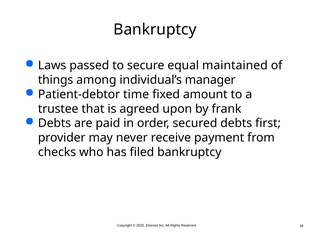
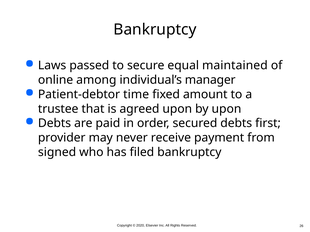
things: things -> online
by frank: frank -> upon
checks: checks -> signed
